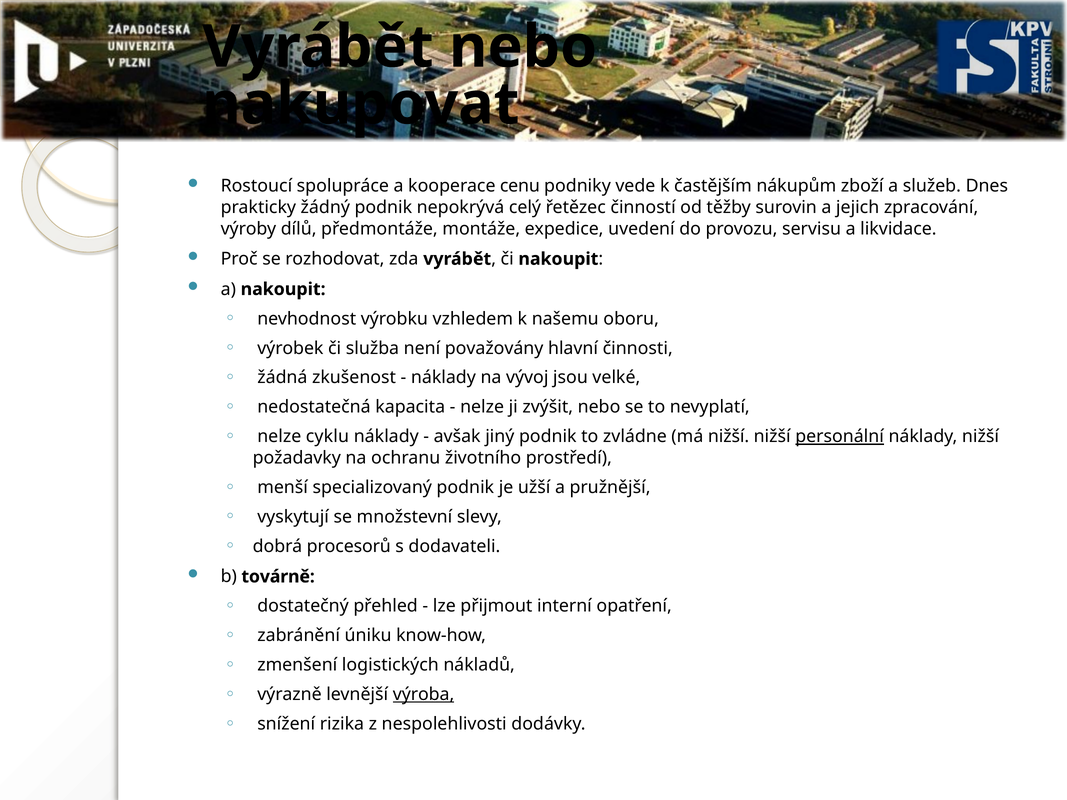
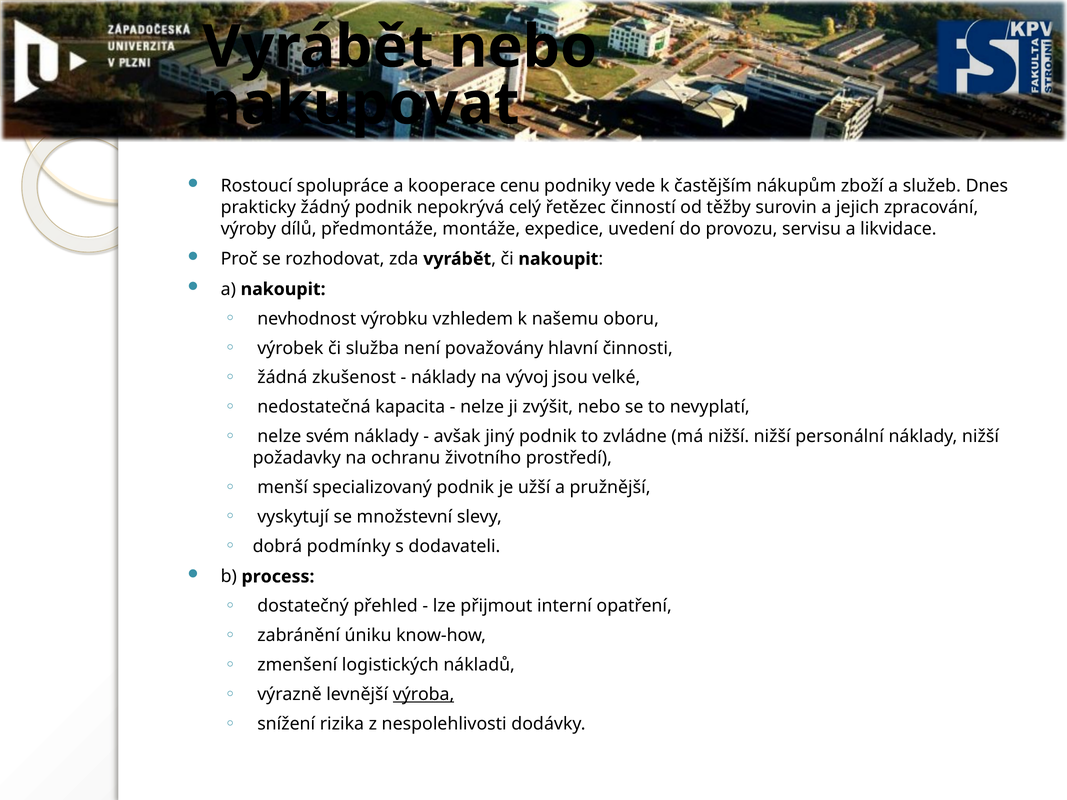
cyklu: cyklu -> svém
personální underline: present -> none
procesorů: procesorů -> podmínky
továrně: továrně -> process
